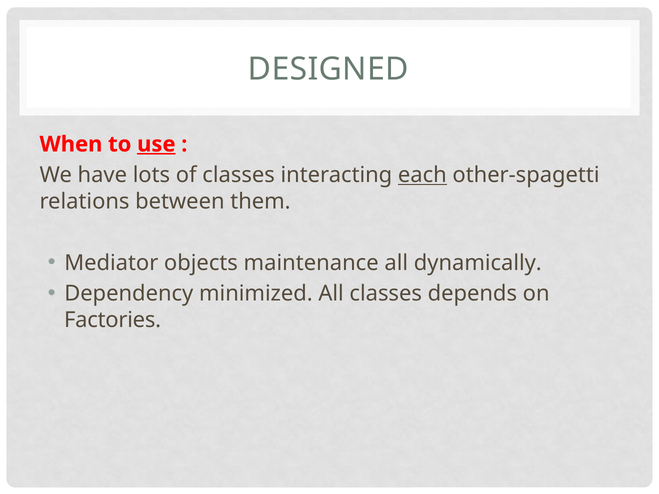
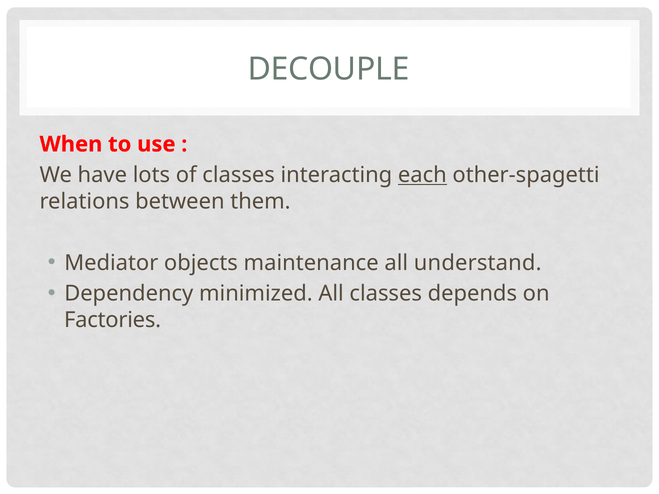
DESIGNED: DESIGNED -> DECOUPLE
use underline: present -> none
dynamically: dynamically -> understand
